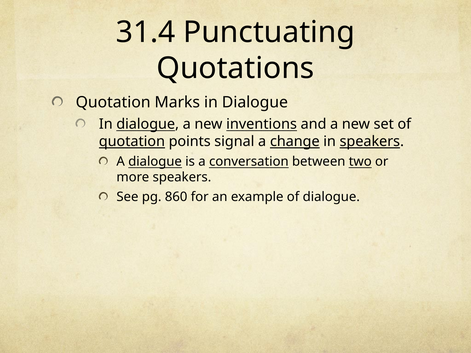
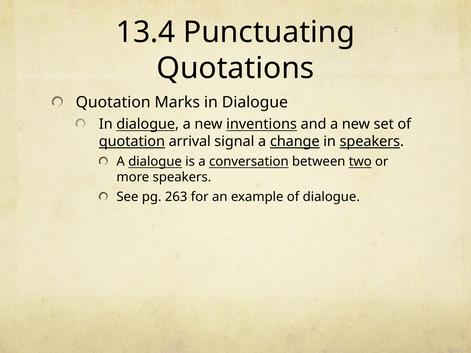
31.4: 31.4 -> 13.4
points: points -> arrival
860: 860 -> 263
